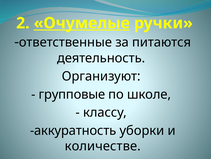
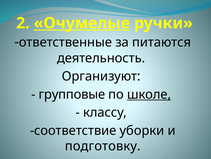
школе underline: none -> present
аккуратность: аккуратность -> соответствие
количестве: количестве -> подготовку
